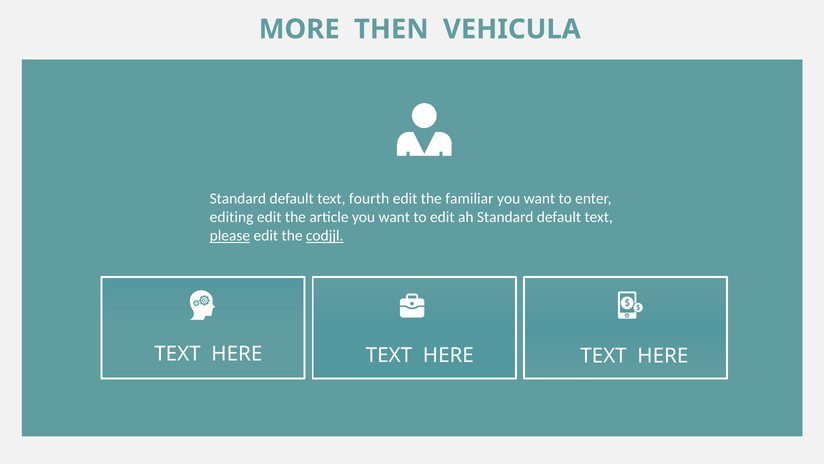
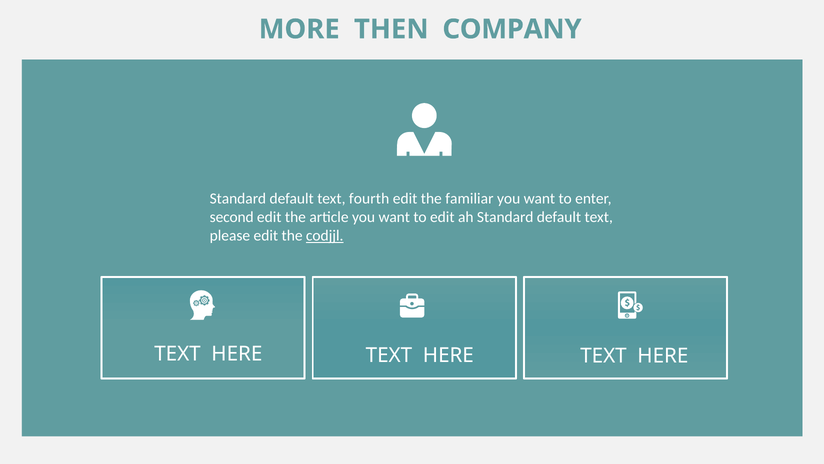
VEHICULA: VEHICULA -> COMPANY
editing: editing -> second
please underline: present -> none
